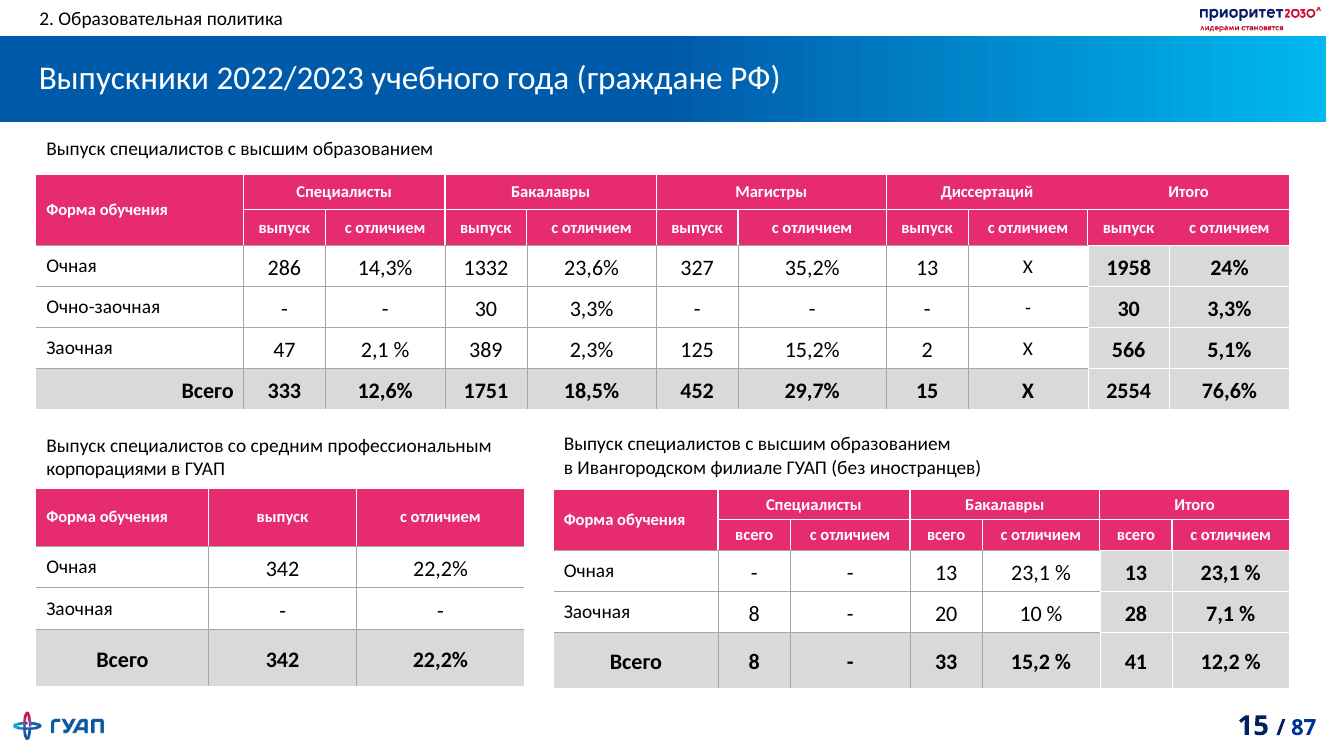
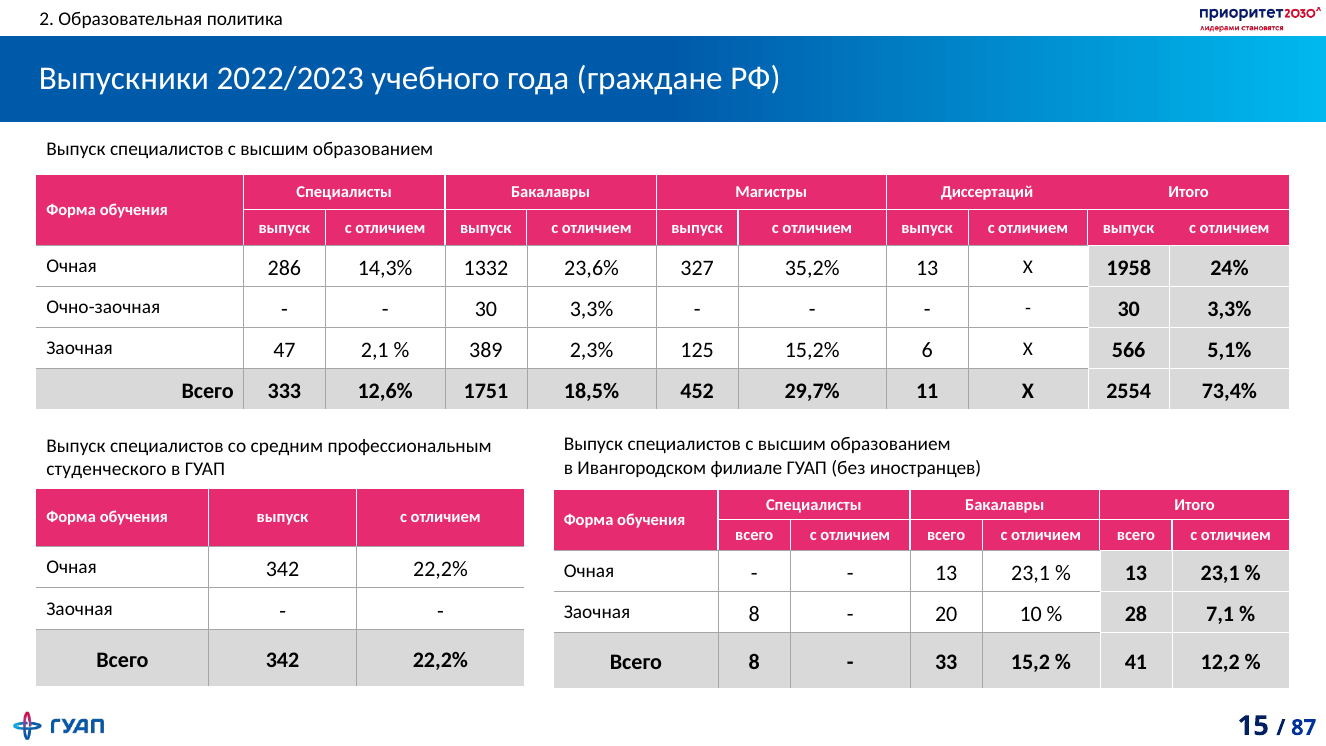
15,2% 2: 2 -> 6
29,7% 15: 15 -> 11
76,6%: 76,6% -> 73,4%
корпорациями: корпорациями -> студенческого
